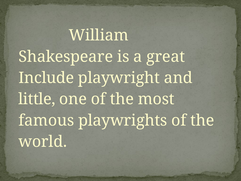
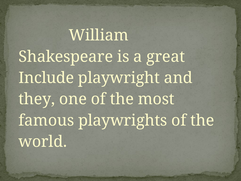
little: little -> they
